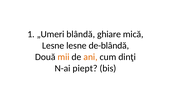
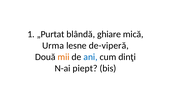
„Umeri: „Umeri -> „Purtat
Lesne at (53, 46): Lesne -> Urma
de-blândă: de-blândă -> de-viperă
ani colour: orange -> blue
